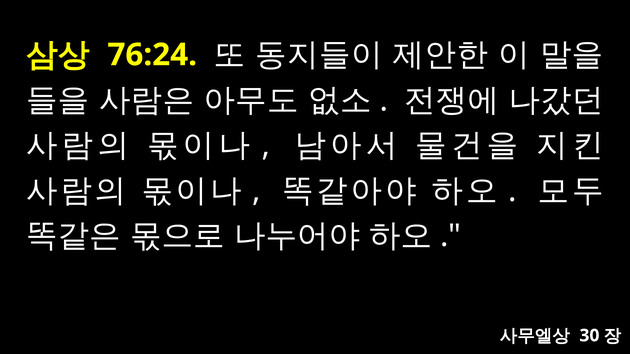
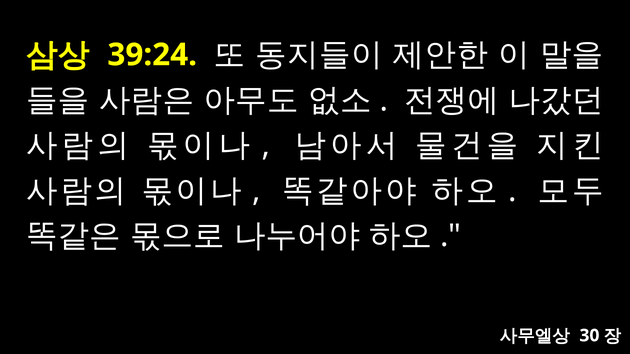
76:24: 76:24 -> 39:24
